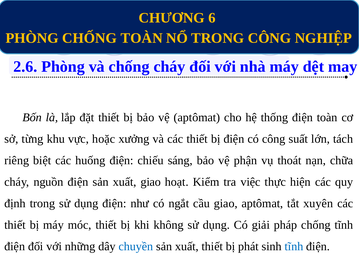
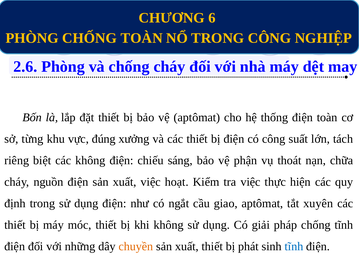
hoặc: hoặc -> đúng
các huống: huống -> không
xuất giao: giao -> việc
chuyền colour: blue -> orange
